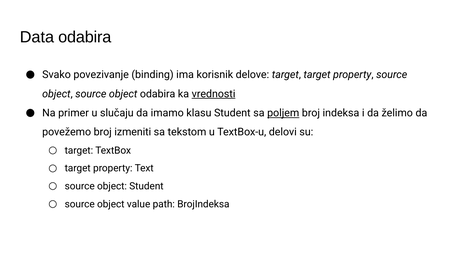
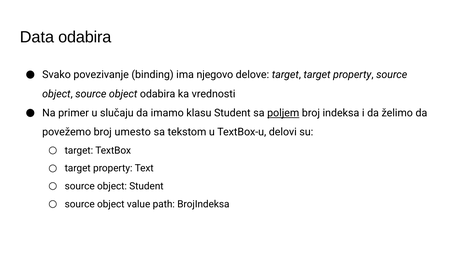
korisnik: korisnik -> njegovo
vrednosti underline: present -> none
izmeniti: izmeniti -> umesto
